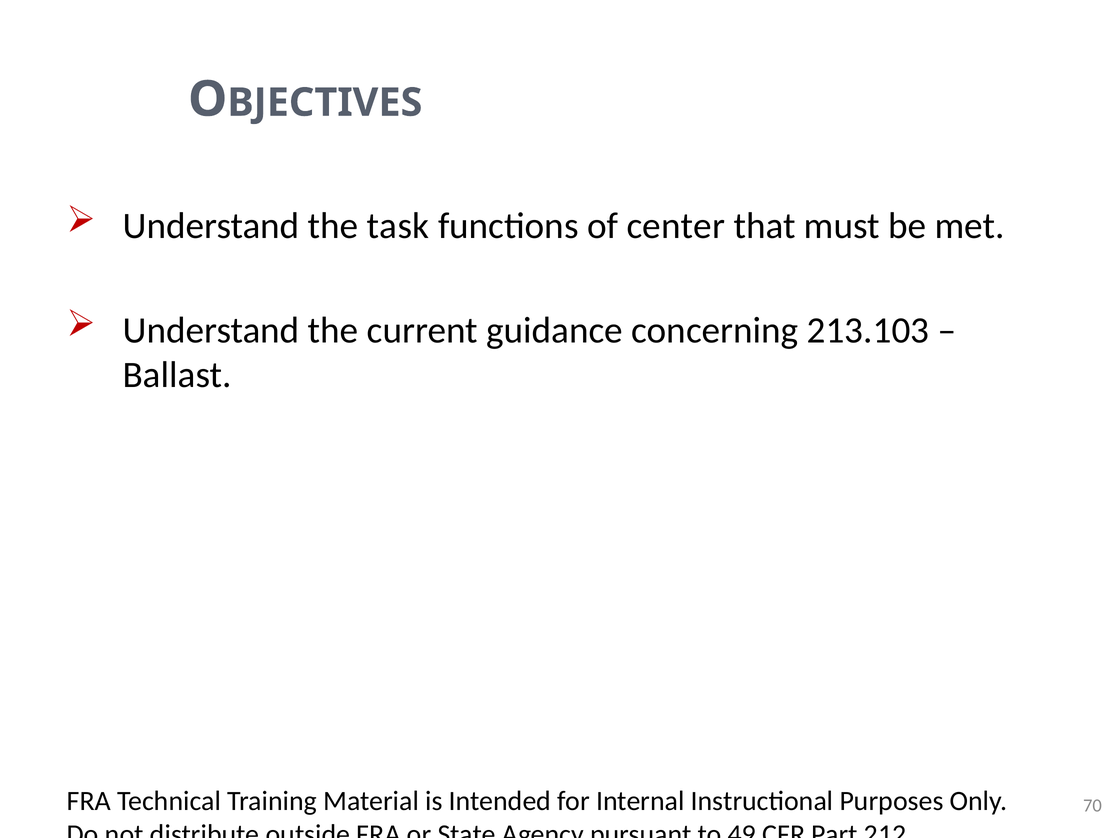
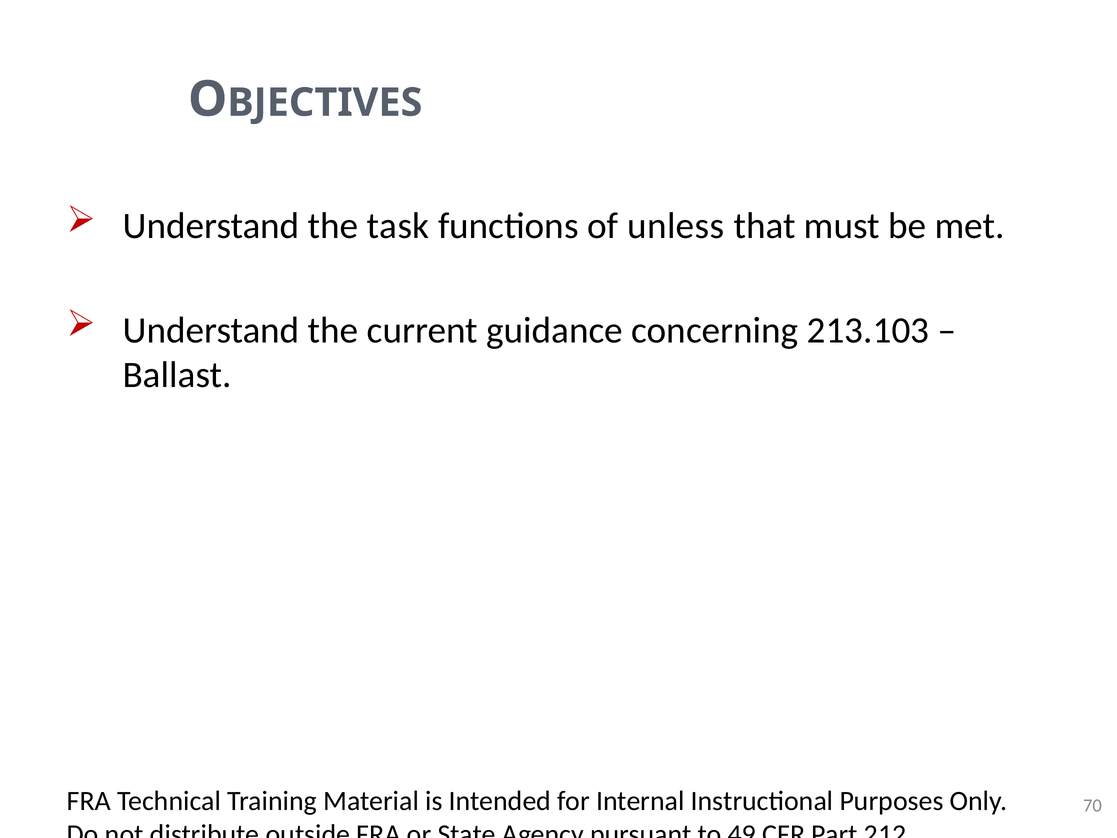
center: center -> unless
